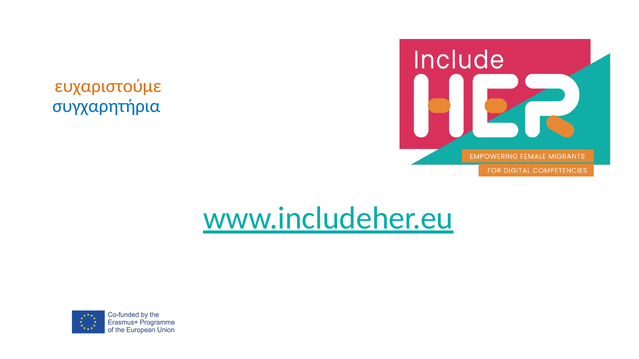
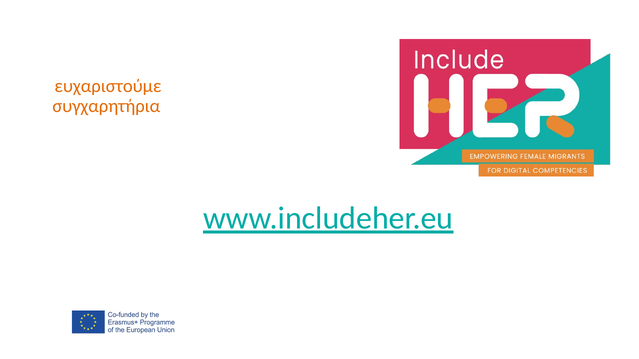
συγχαρητήρια colour: blue -> orange
